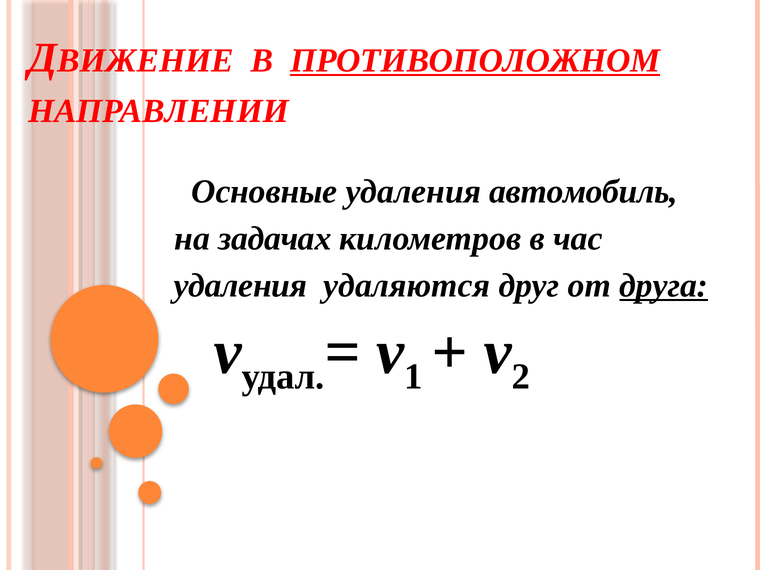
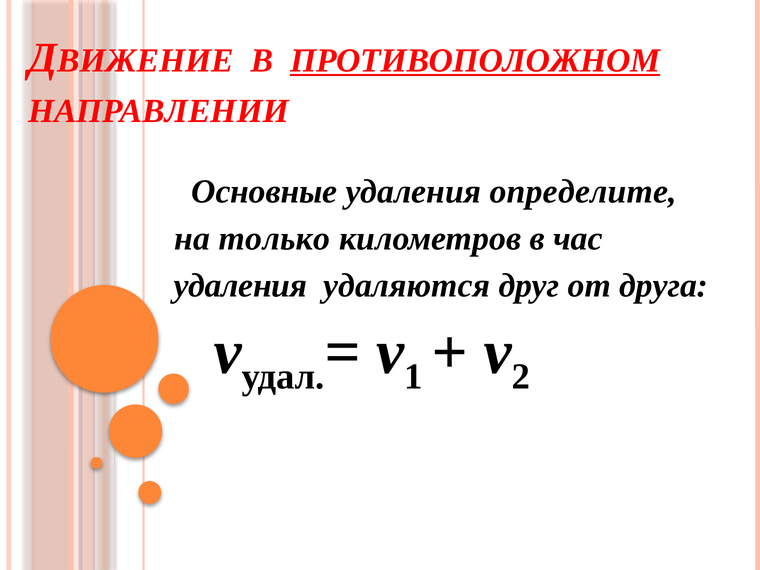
автомобиль: автомобиль -> определите
задачах: задачах -> только
друга underline: present -> none
